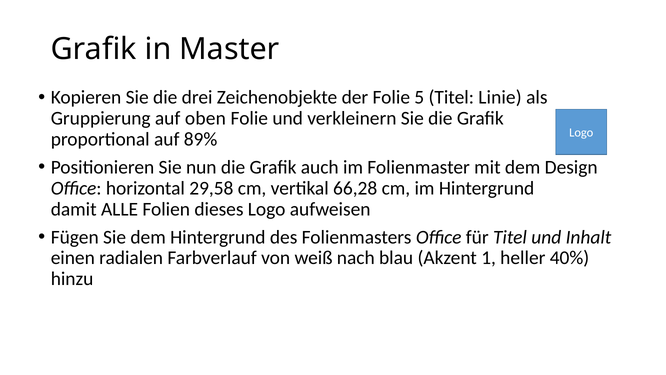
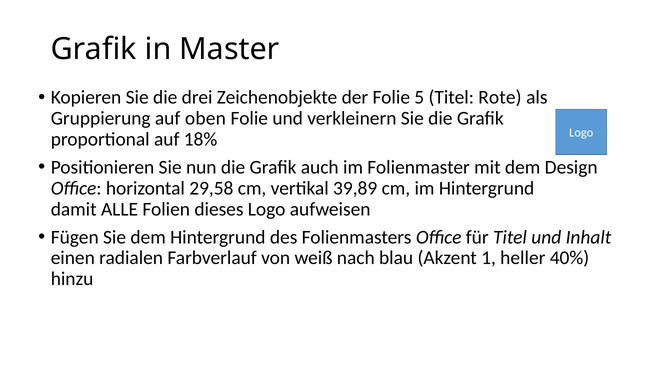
Linie: Linie -> Rote
89%: 89% -> 18%
66,28: 66,28 -> 39,89
